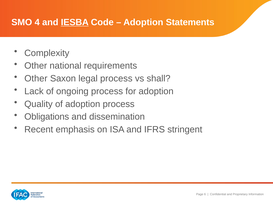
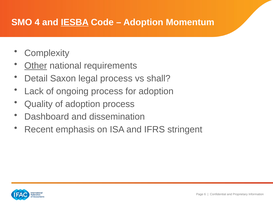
Statements: Statements -> Momentum
Other at (36, 66) underline: none -> present
Other at (36, 78): Other -> Detail
Obligations: Obligations -> Dashboard
